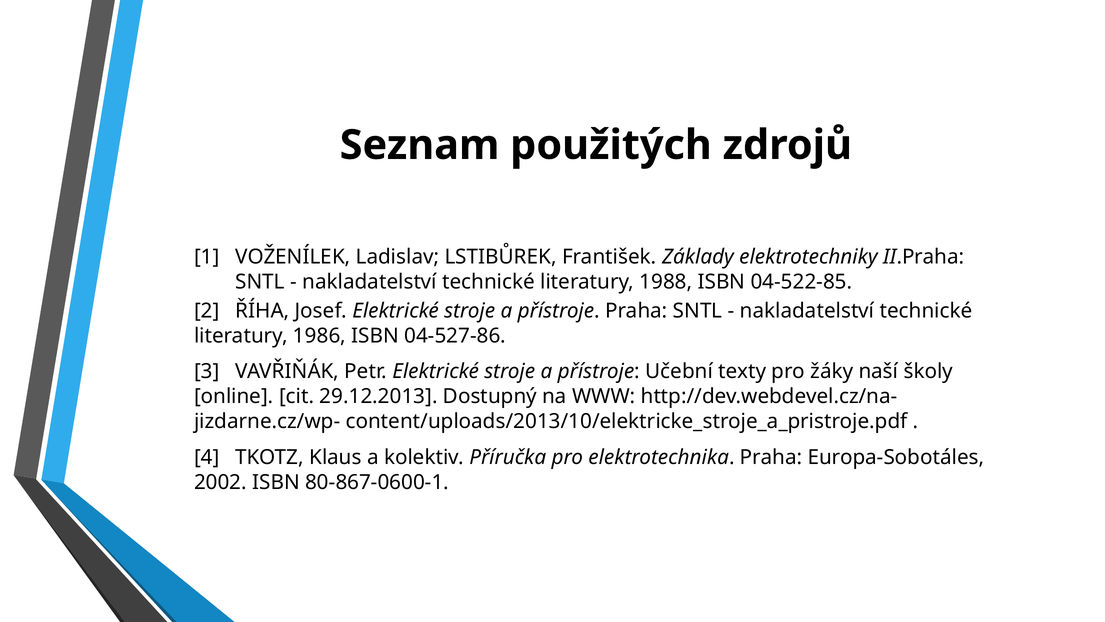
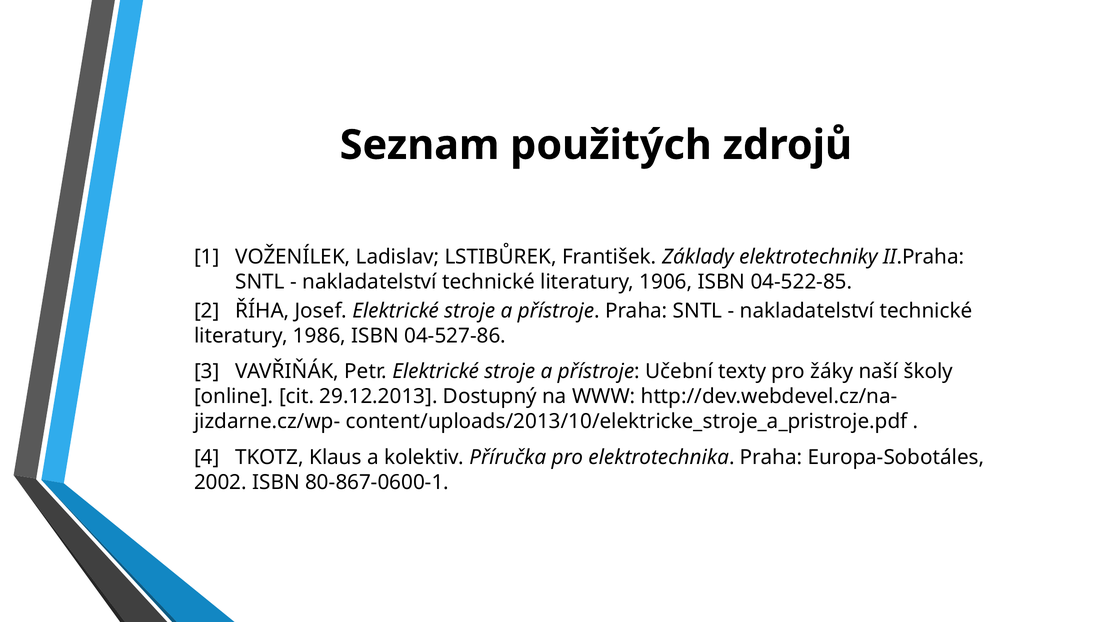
1988: 1988 -> 1906
